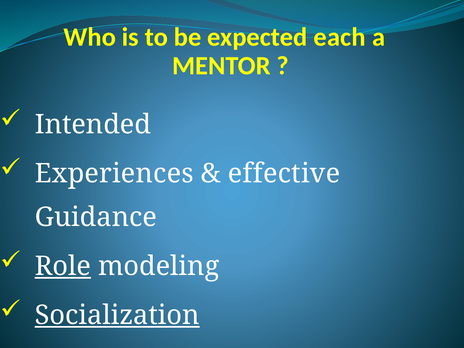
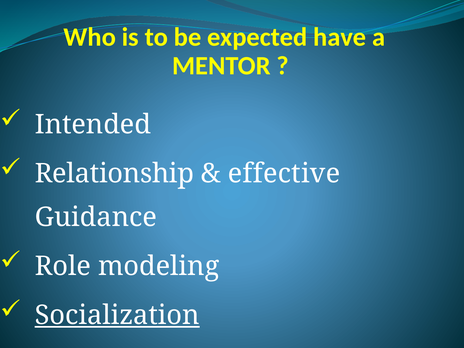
each: each -> have
Experiences: Experiences -> Relationship
Role underline: present -> none
